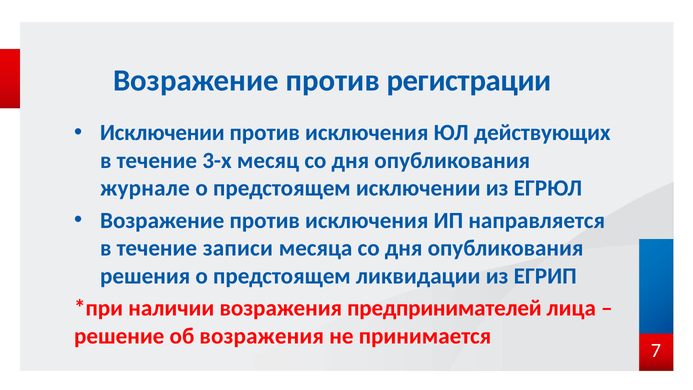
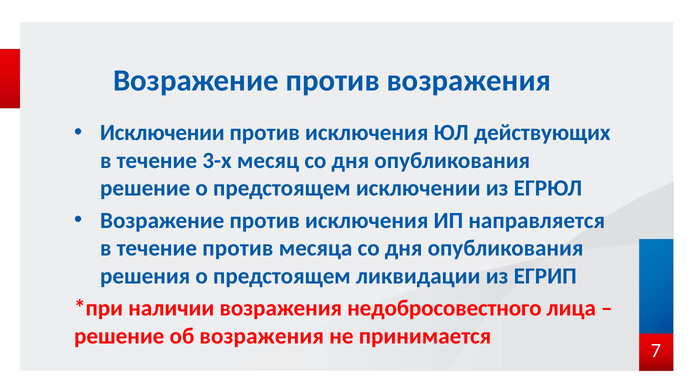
против регистрации: регистрации -> возражения
журнале at (145, 188): журнале -> решение
течение записи: записи -> против
предпринимателей: предпринимателей -> недобросовестного
